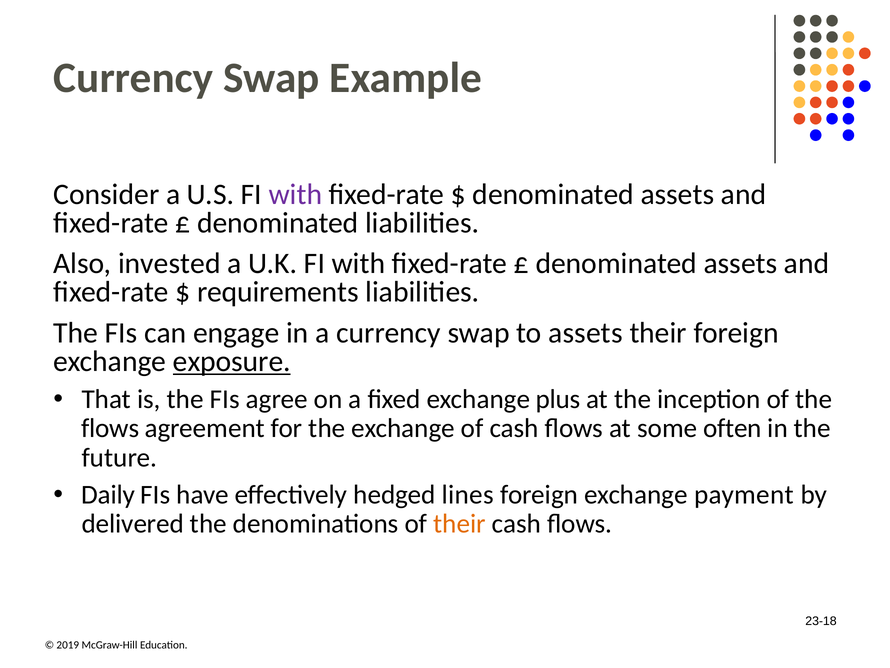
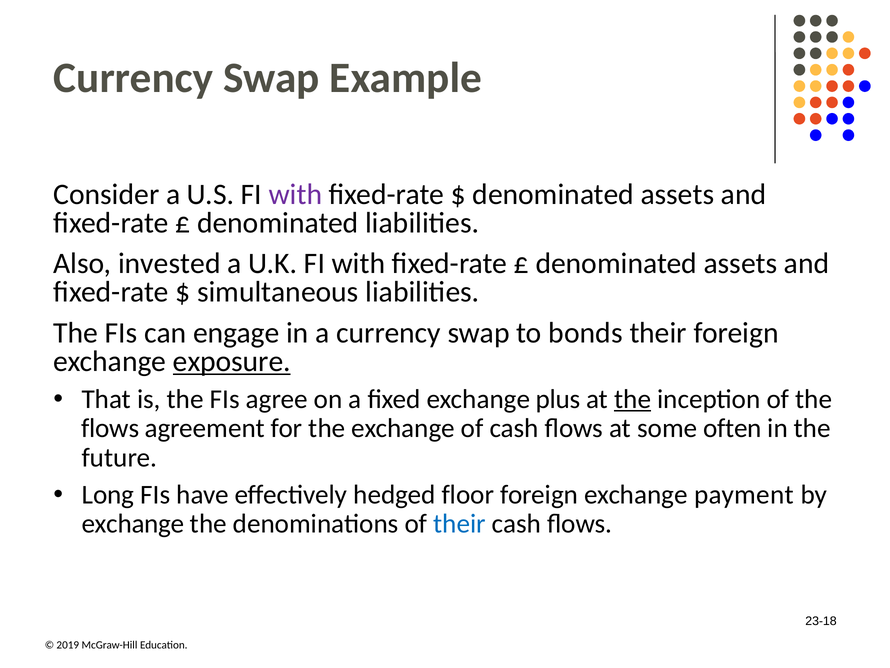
requirements: requirements -> simultaneous
to assets: assets -> bonds
the at (633, 399) underline: none -> present
Daily: Daily -> Long
lines: lines -> floor
delivered at (133, 524): delivered -> exchange
their at (460, 524) colour: orange -> blue
